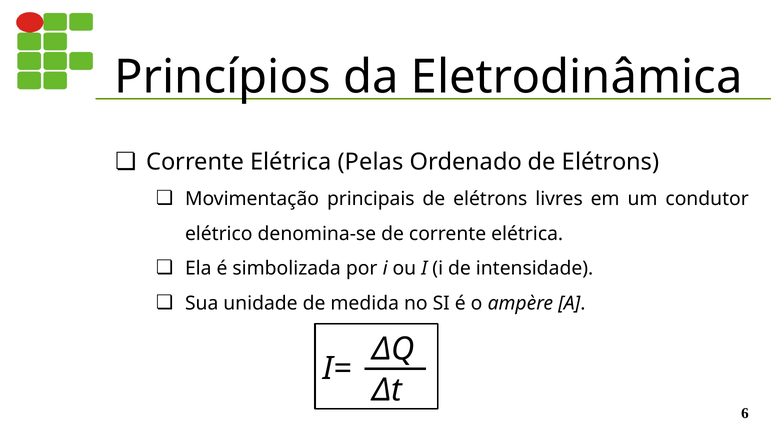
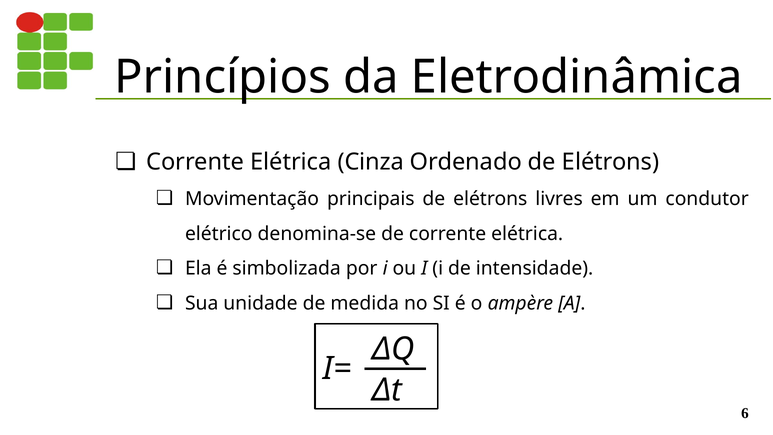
Pelas: Pelas -> Cinza
